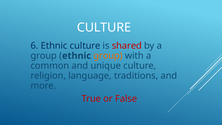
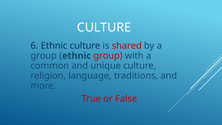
group at (108, 56) colour: orange -> red
